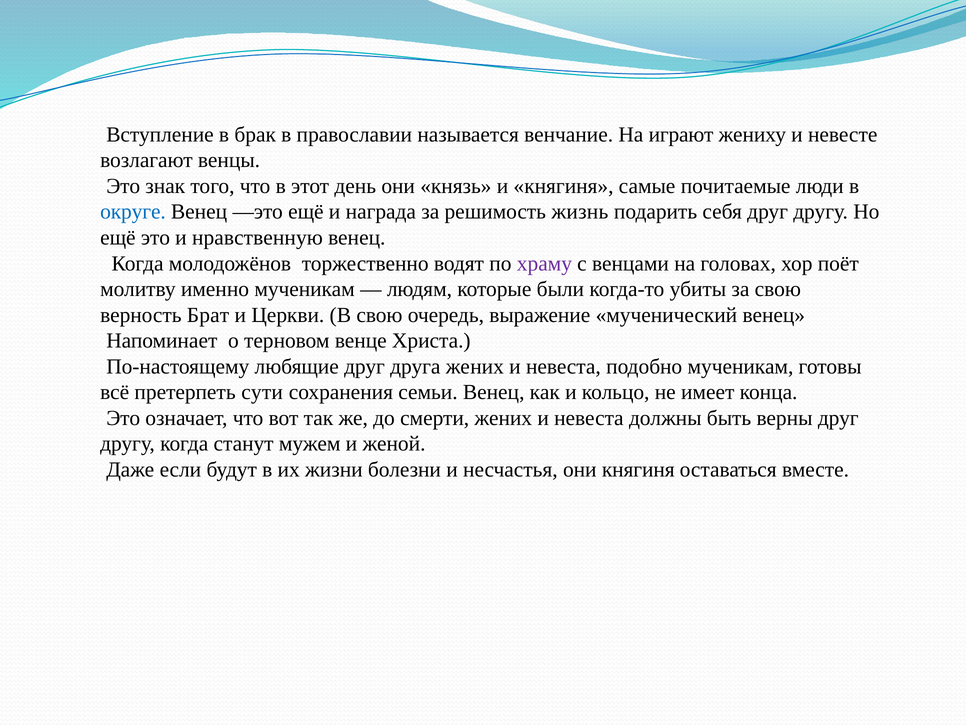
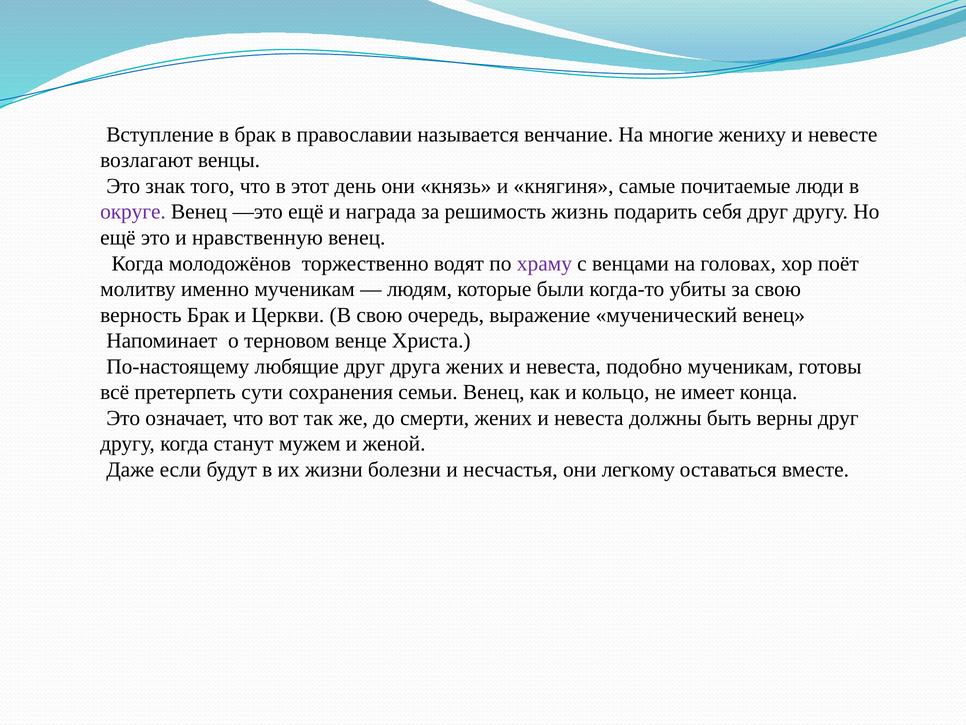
играют: играют -> многие
округе colour: blue -> purple
верность Брат: Брат -> Брак
они княгиня: княгиня -> легкому
